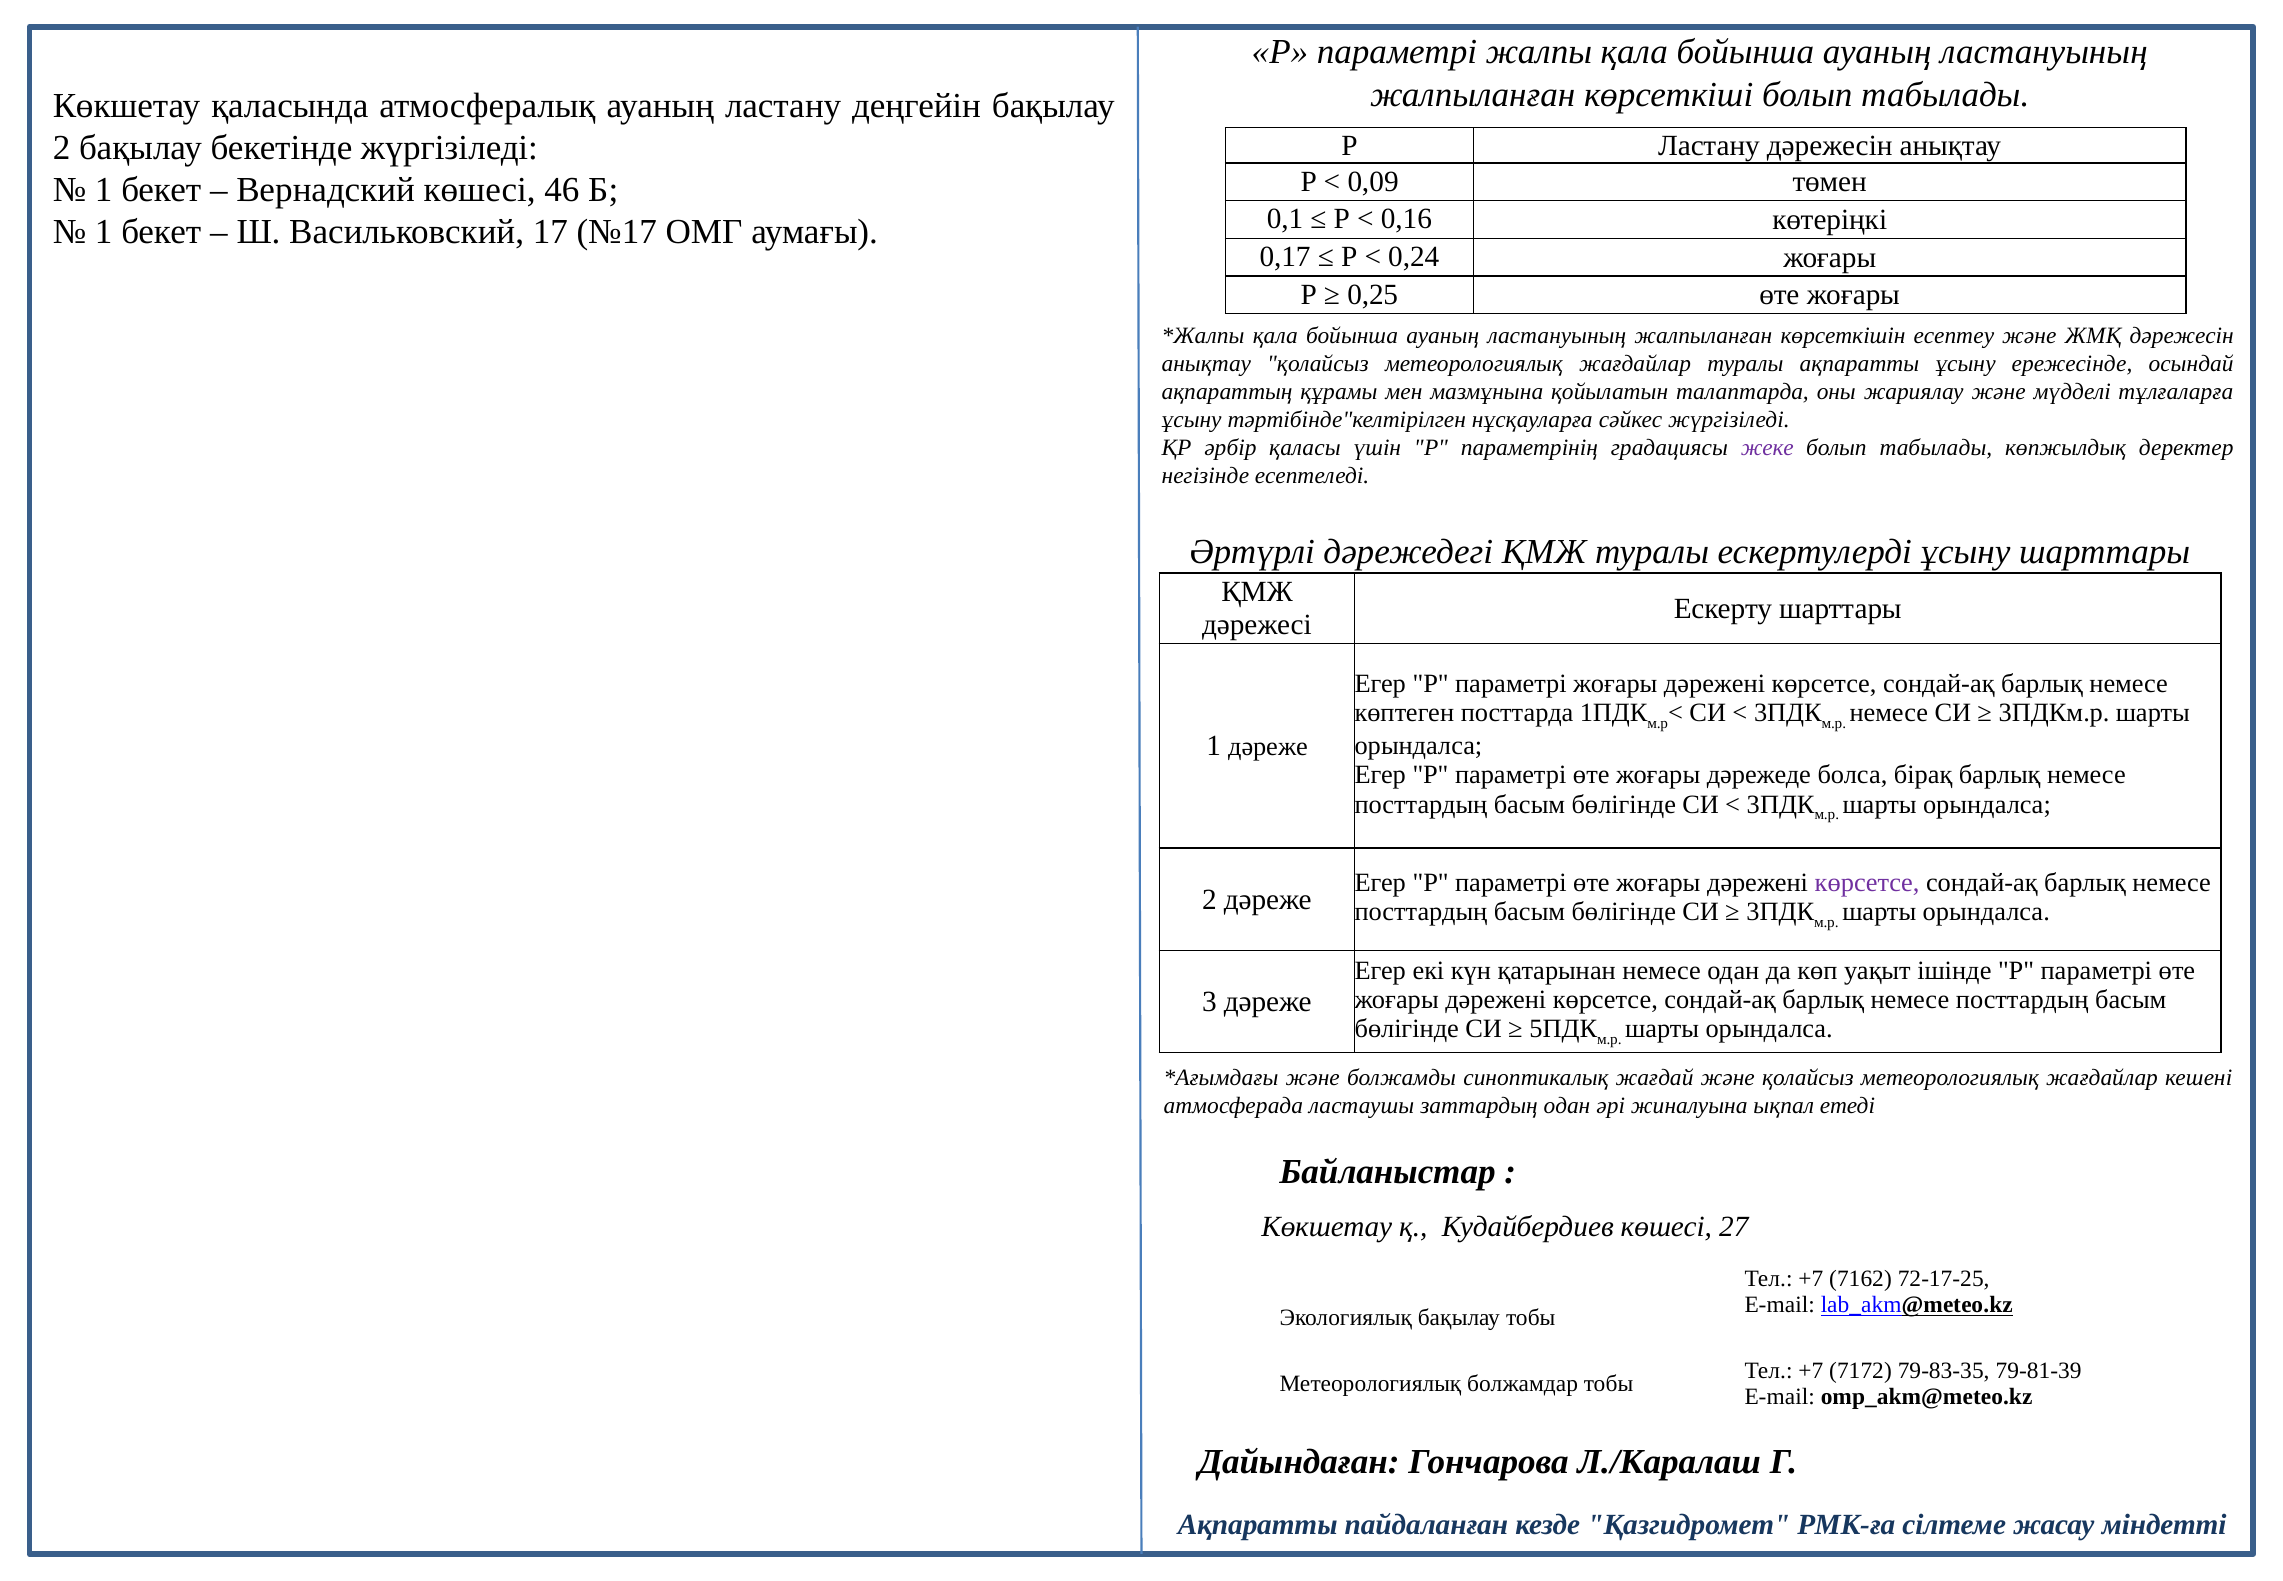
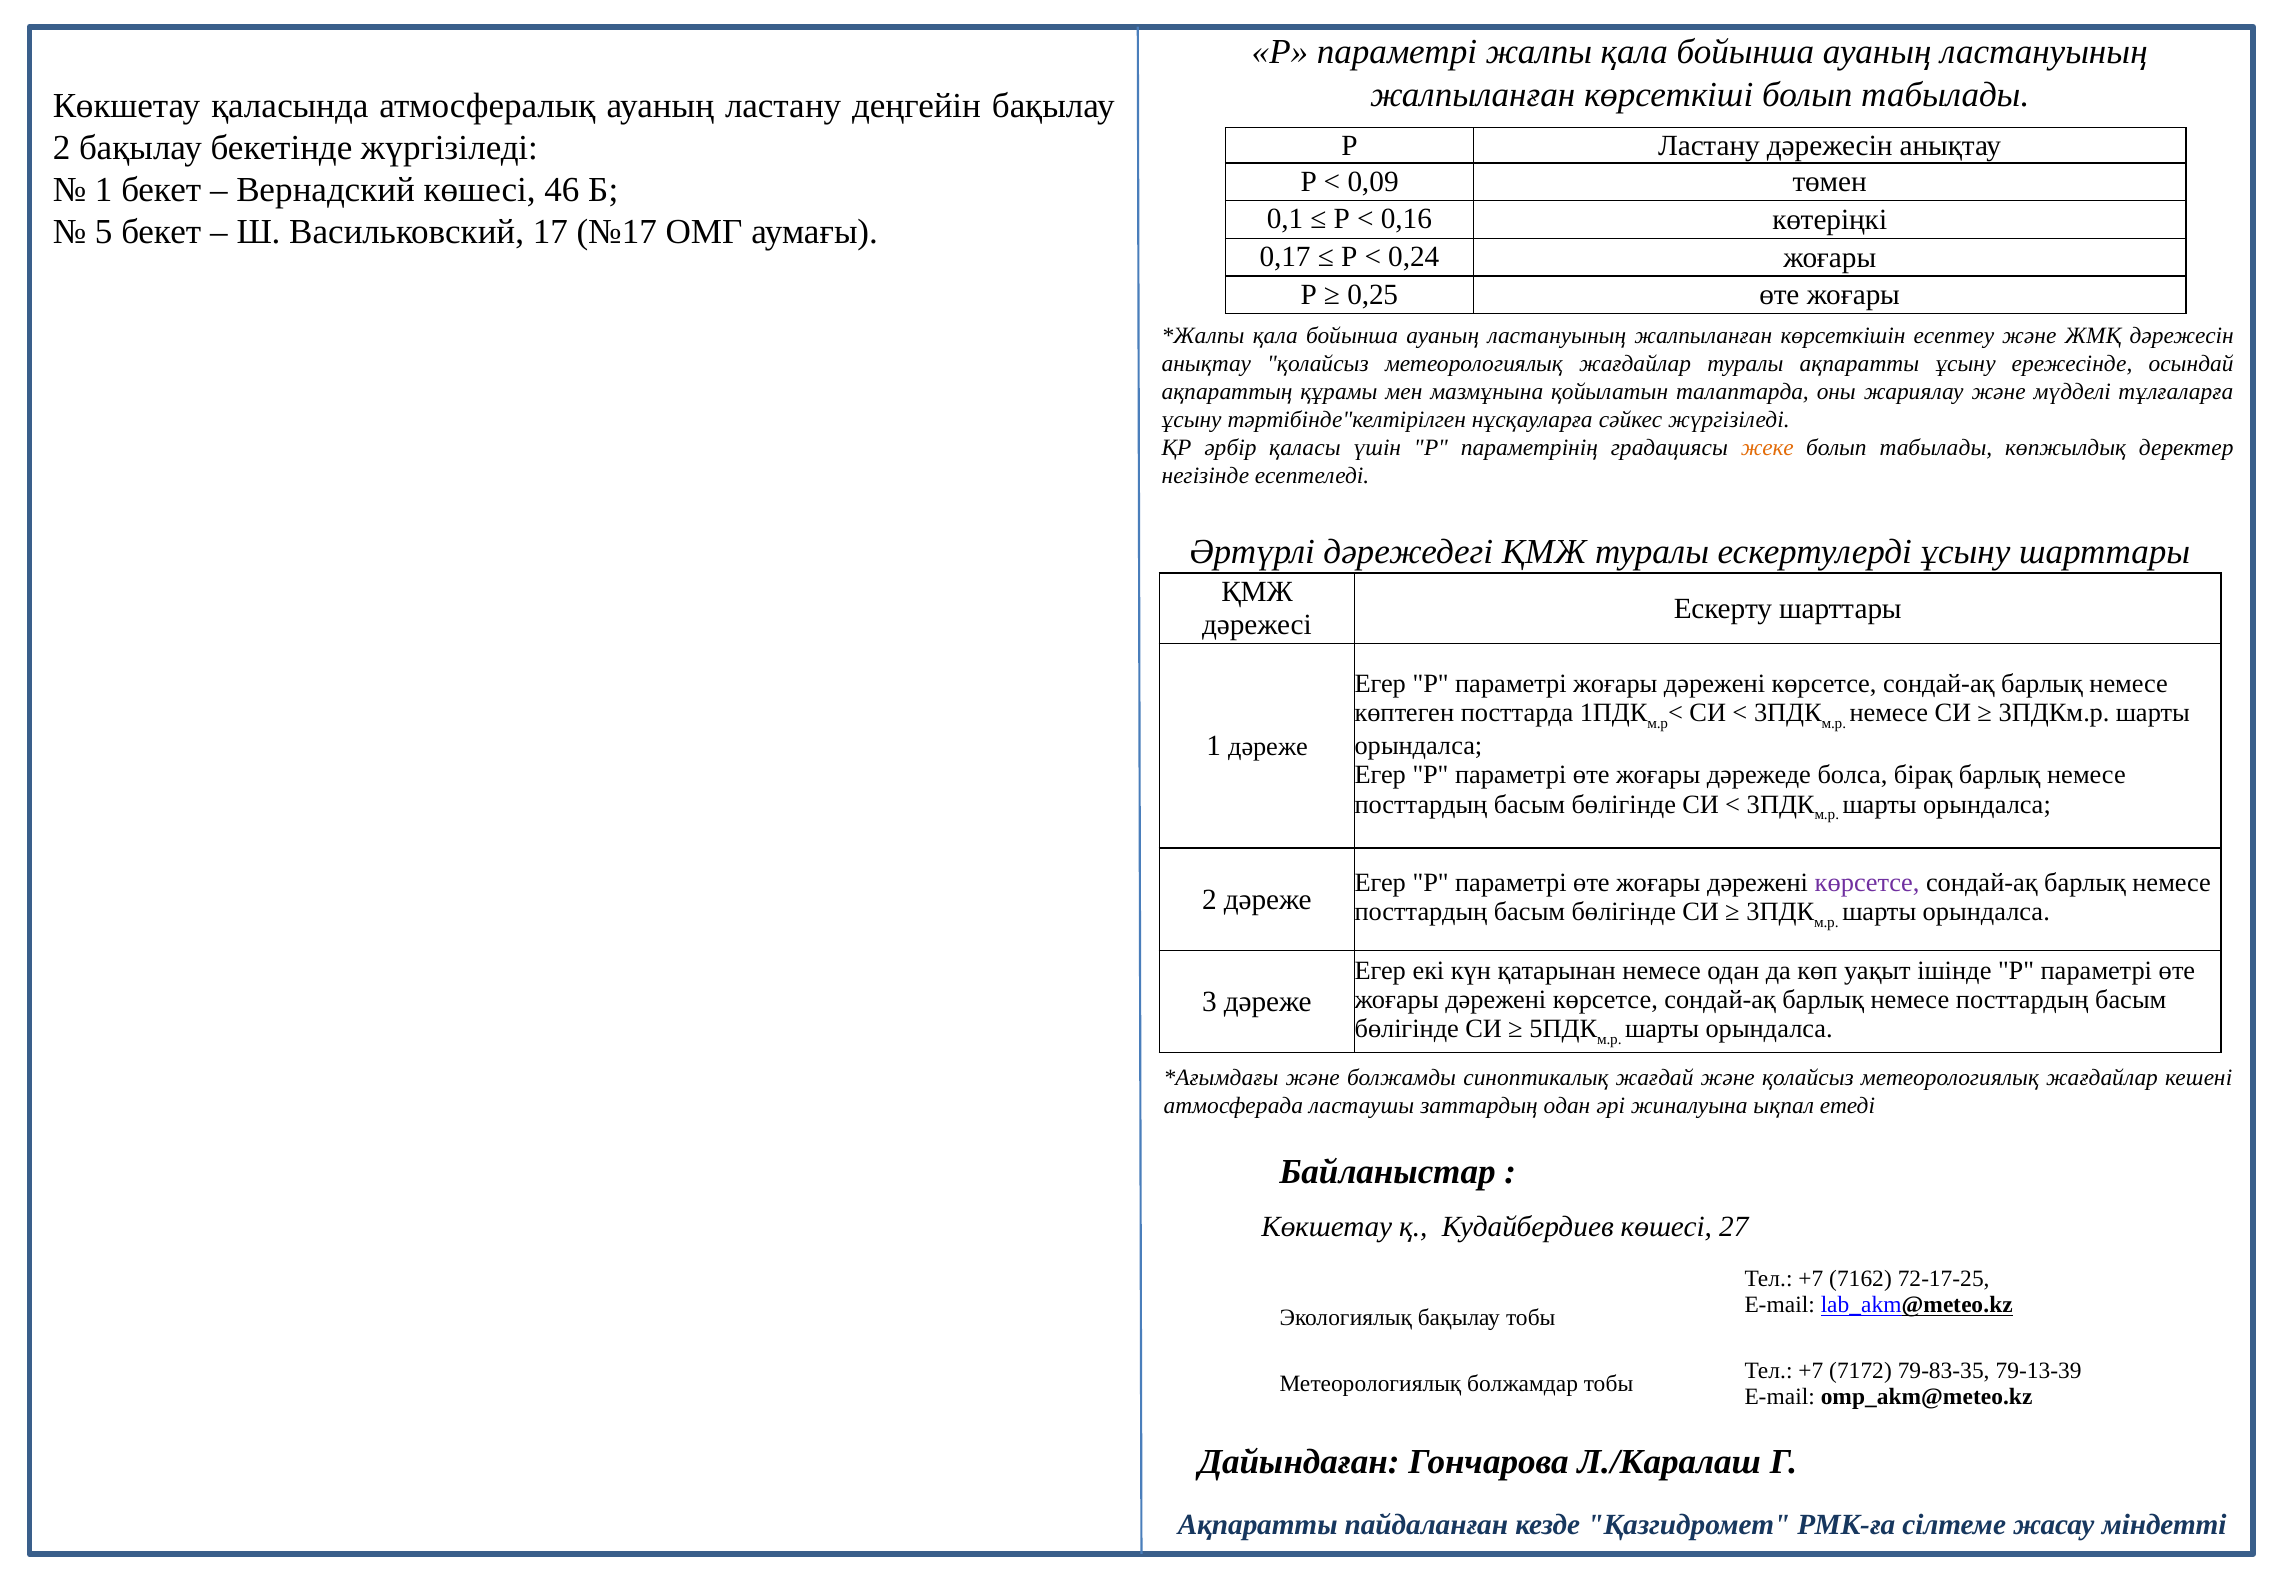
1 at (104, 232): 1 -> 5
жеке colour: purple -> orange
79-81-39: 79-81-39 -> 79-13-39
